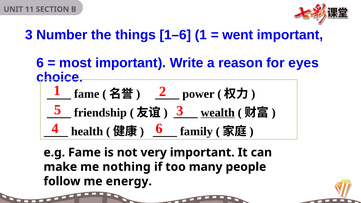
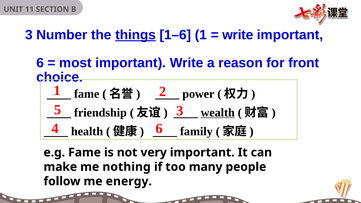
things underline: none -> present
went at (238, 35): went -> write
eyes: eyes -> front
